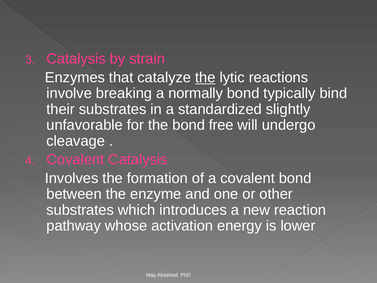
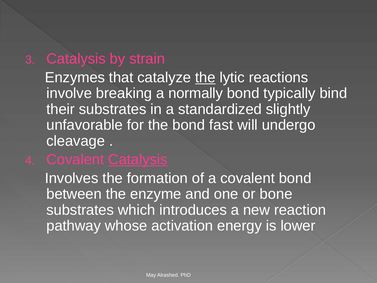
free: free -> fast
Catalysis at (138, 159) underline: none -> present
other: other -> bone
